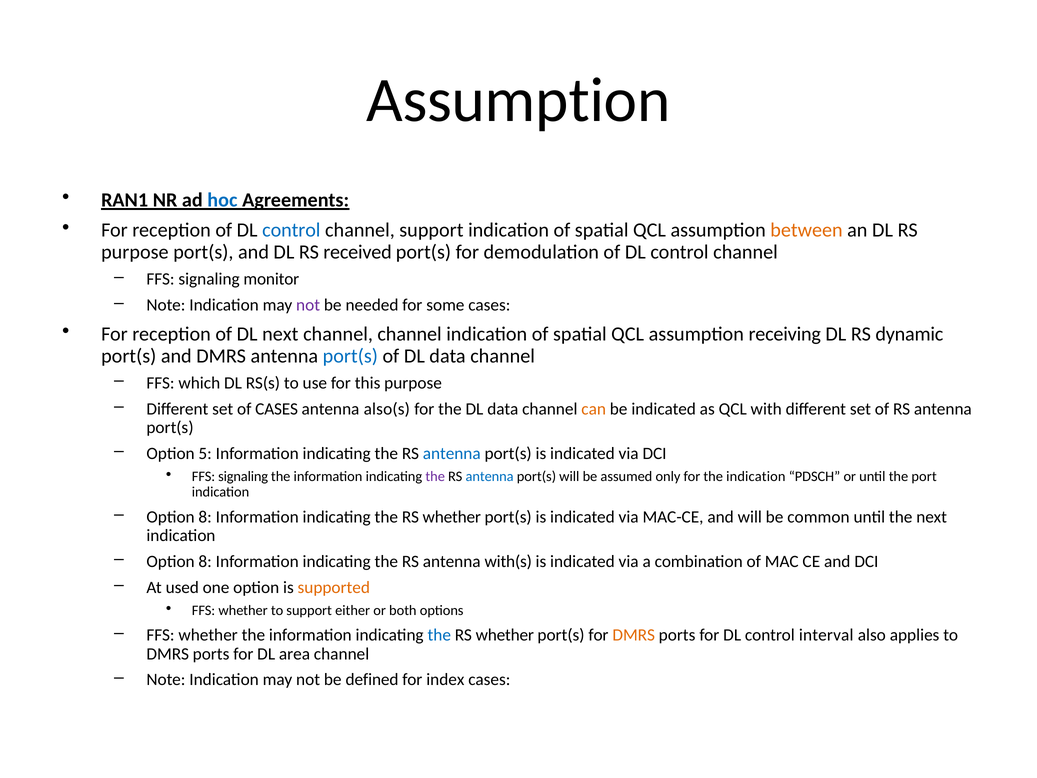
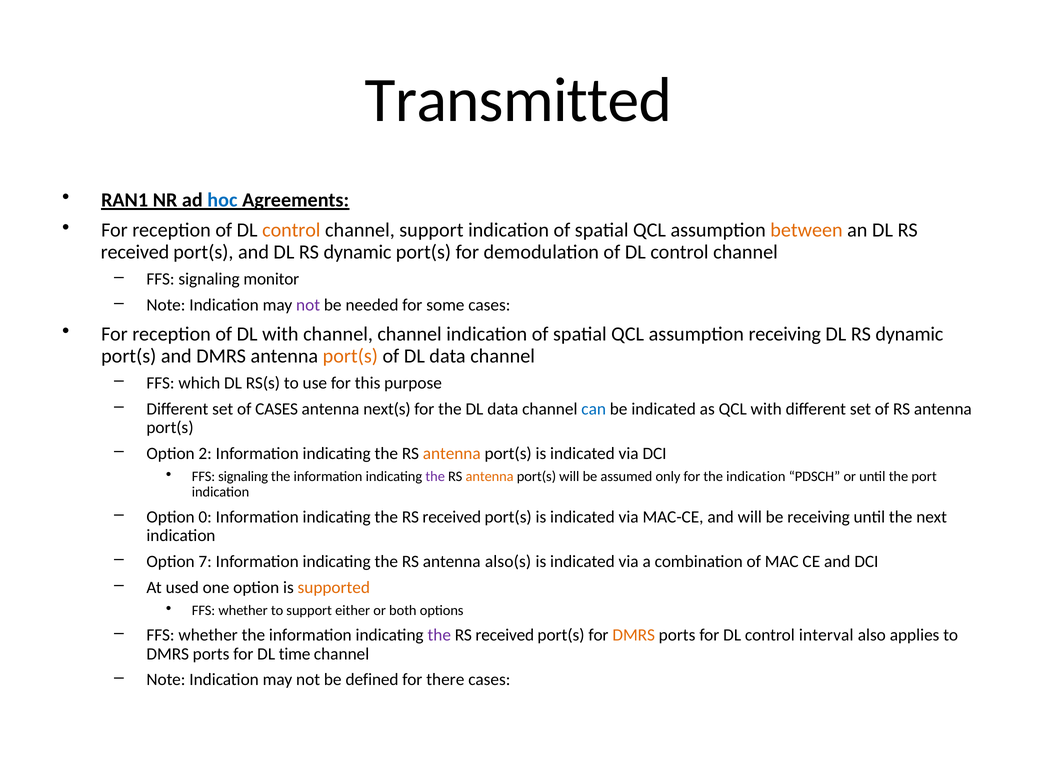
Assumption at (518, 100): Assumption -> Transmitted
control at (291, 230) colour: blue -> orange
purpose at (135, 252): purpose -> received
and DL RS received: received -> dynamic
DL next: next -> with
port(s at (350, 356) colour: blue -> orange
also(s: also(s -> next(s
can colour: orange -> blue
5: 5 -> 2
antenna at (452, 453) colour: blue -> orange
antenna at (490, 476) colour: blue -> orange
8 at (205, 517): 8 -> 0
whether at (452, 517): whether -> received
be common: common -> receiving
8 at (205, 561): 8 -> 7
with(s: with(s -> also(s
the at (439, 635) colour: blue -> purple
whether at (505, 635): whether -> received
area: area -> time
index: index -> there
